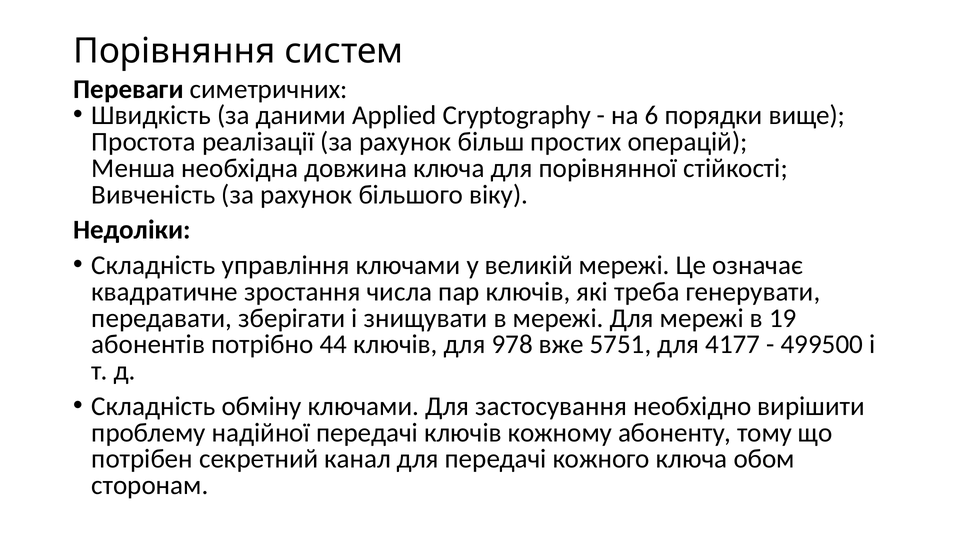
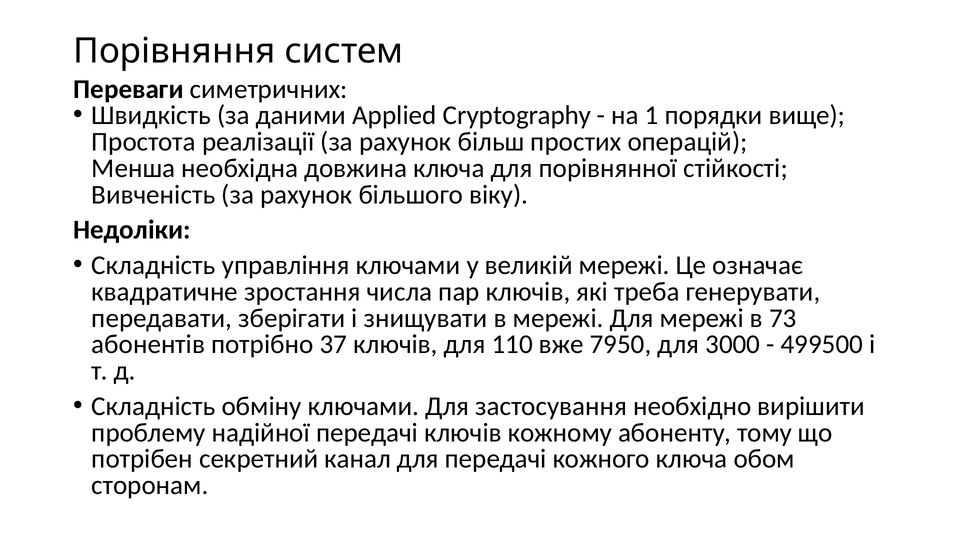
6: 6 -> 1
19: 19 -> 73
44: 44 -> 37
978: 978 -> 110
5751: 5751 -> 7950
4177: 4177 -> 3000
